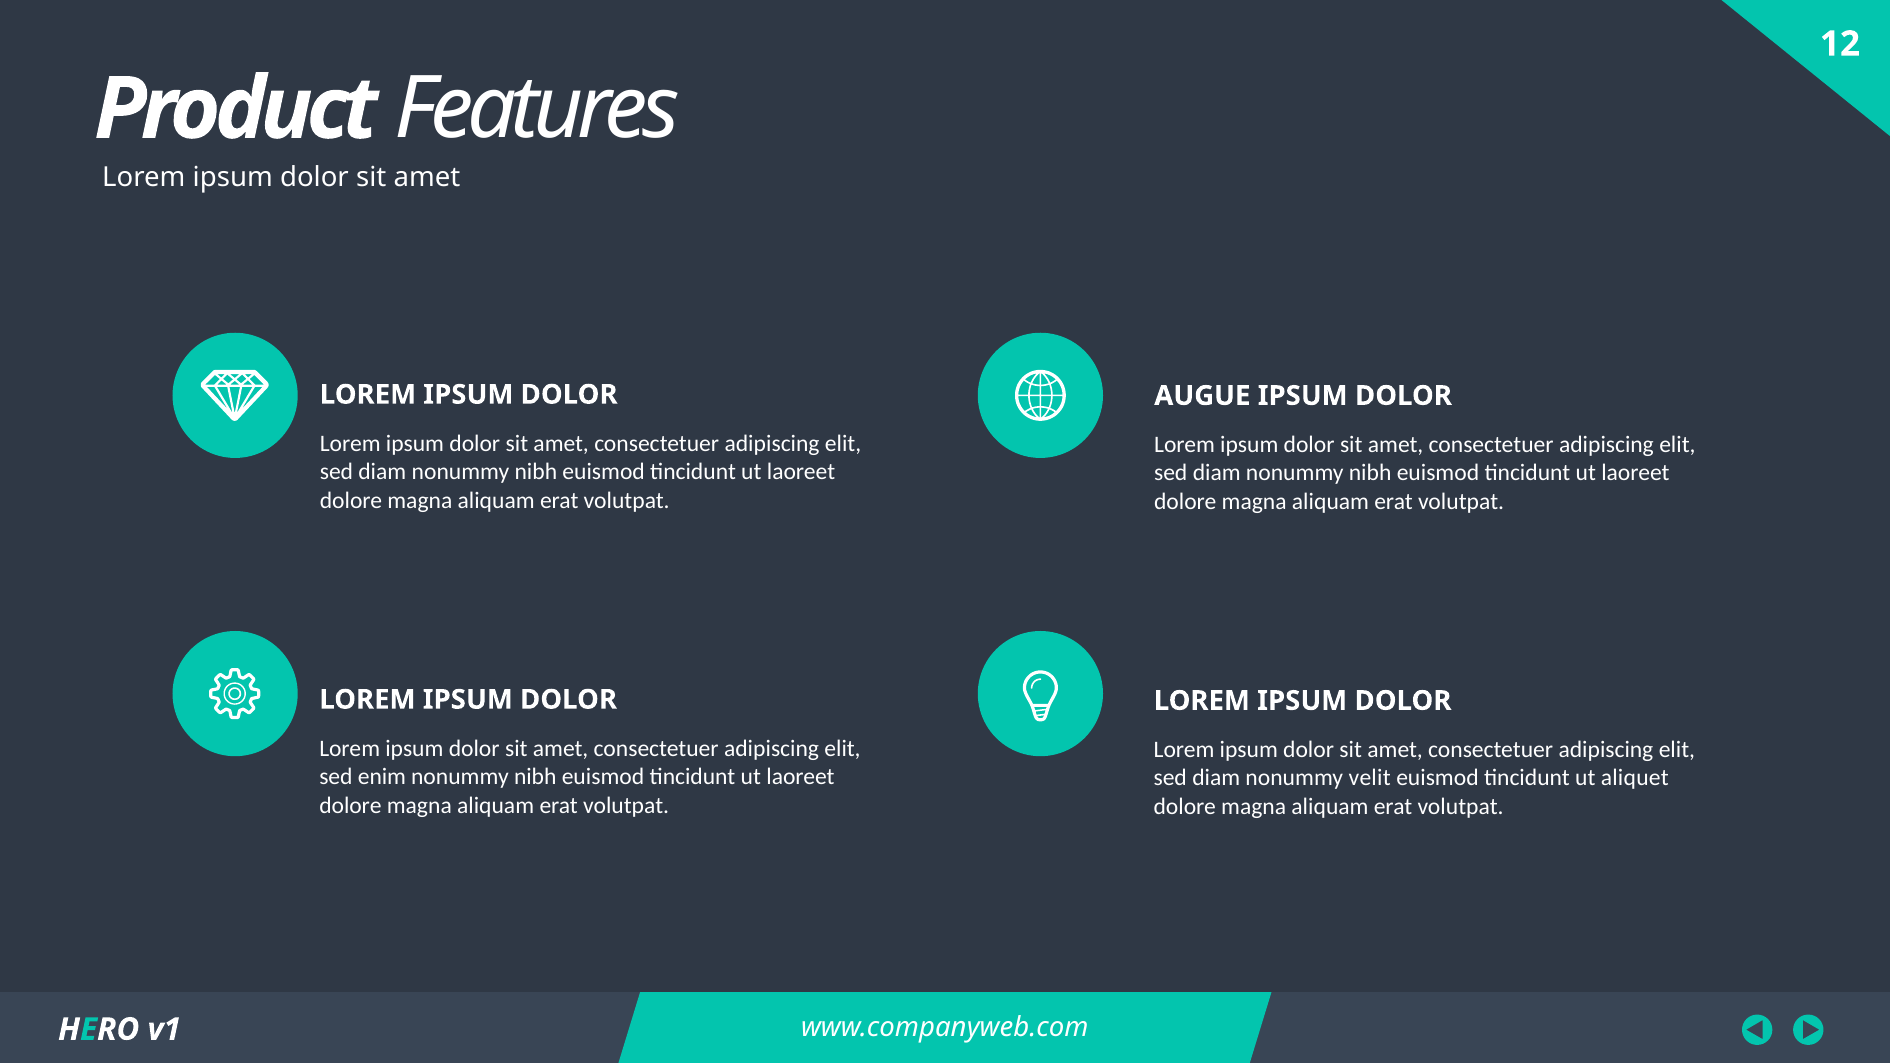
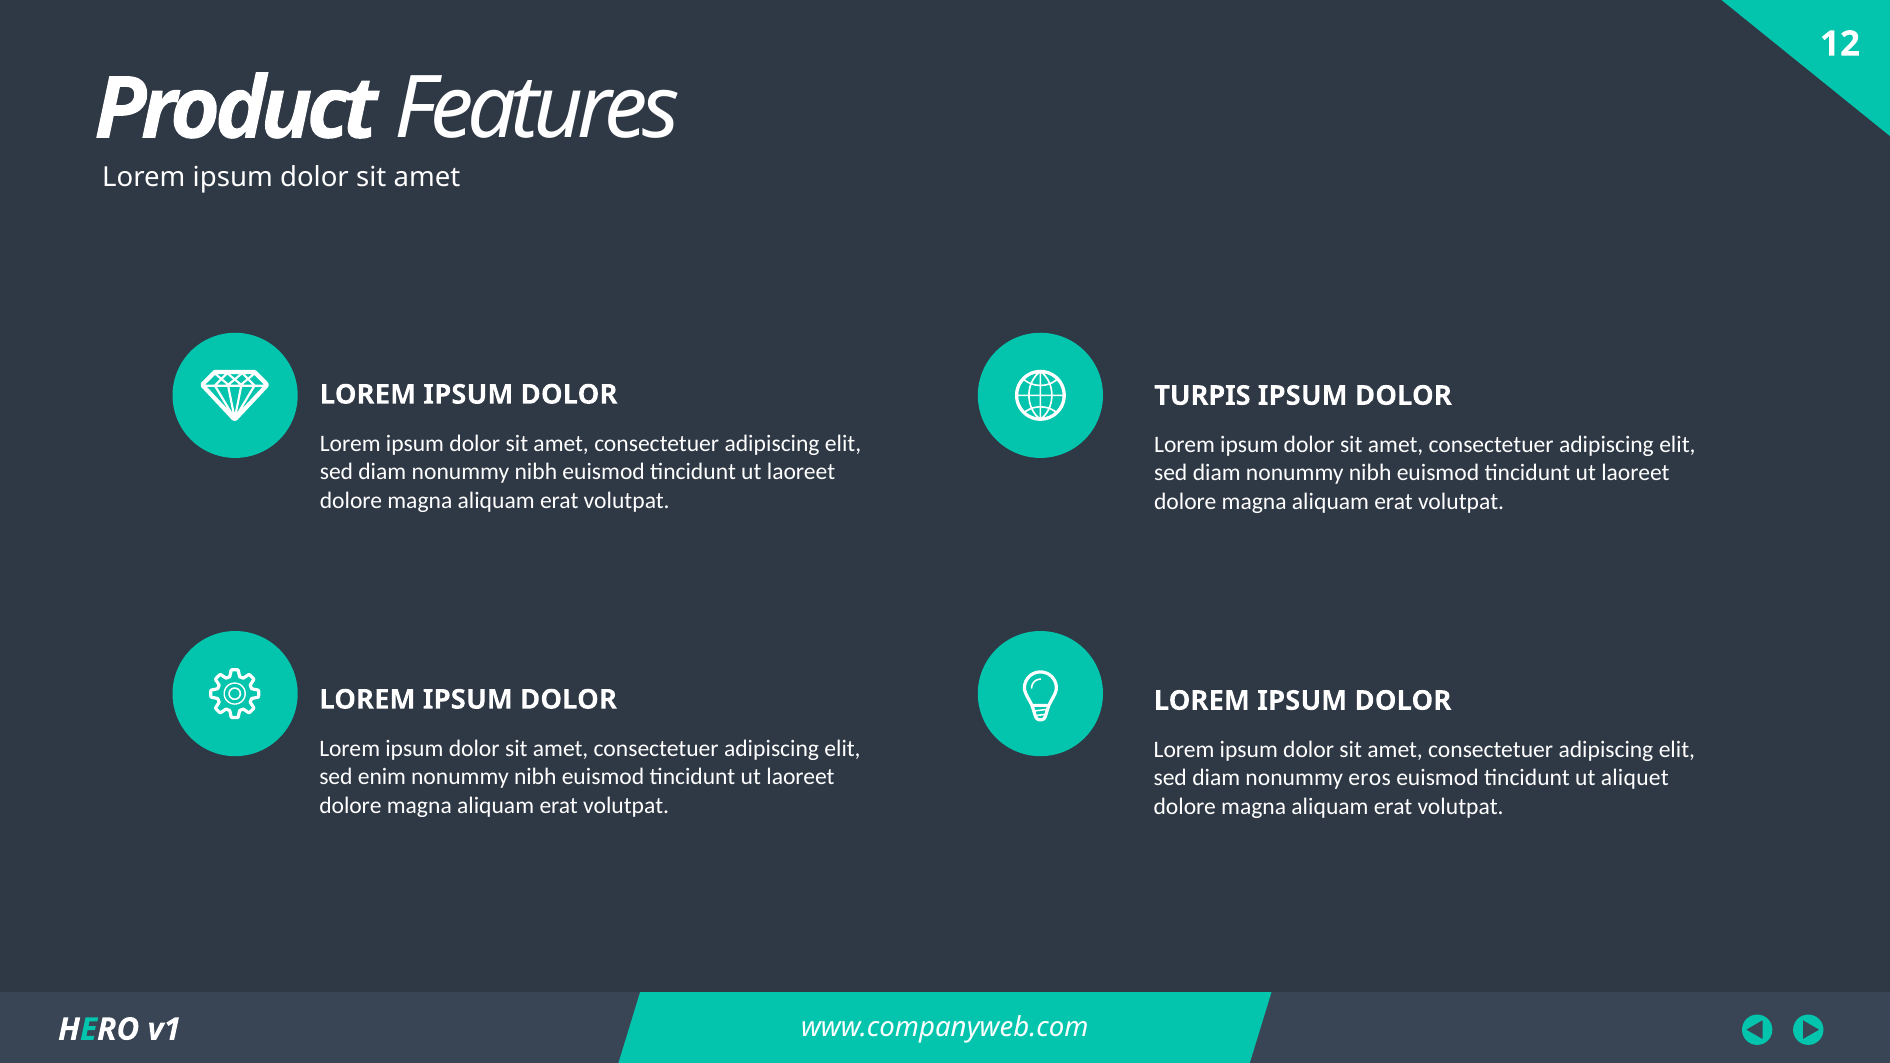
AUGUE: AUGUE -> TURPIS
velit: velit -> eros
